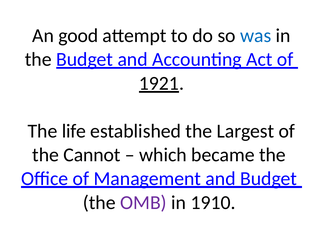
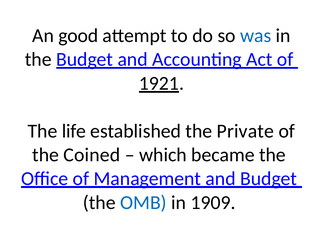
Largest: Largest -> Private
Cannot: Cannot -> Coined
OMB colour: purple -> blue
1910: 1910 -> 1909
